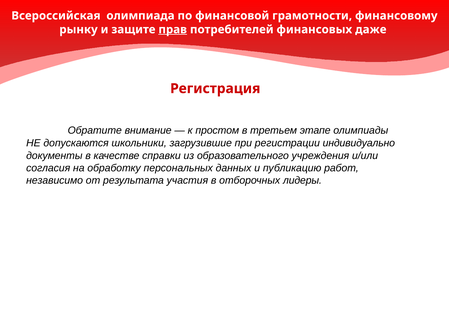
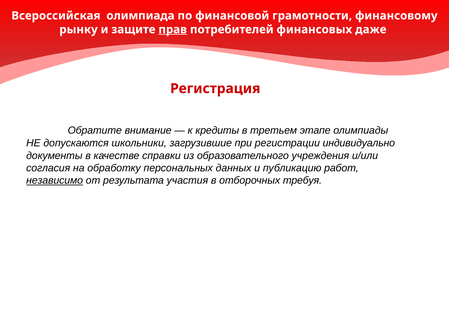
простом: простом -> кредиты
независимо underline: none -> present
лидеры: лидеры -> требуя
